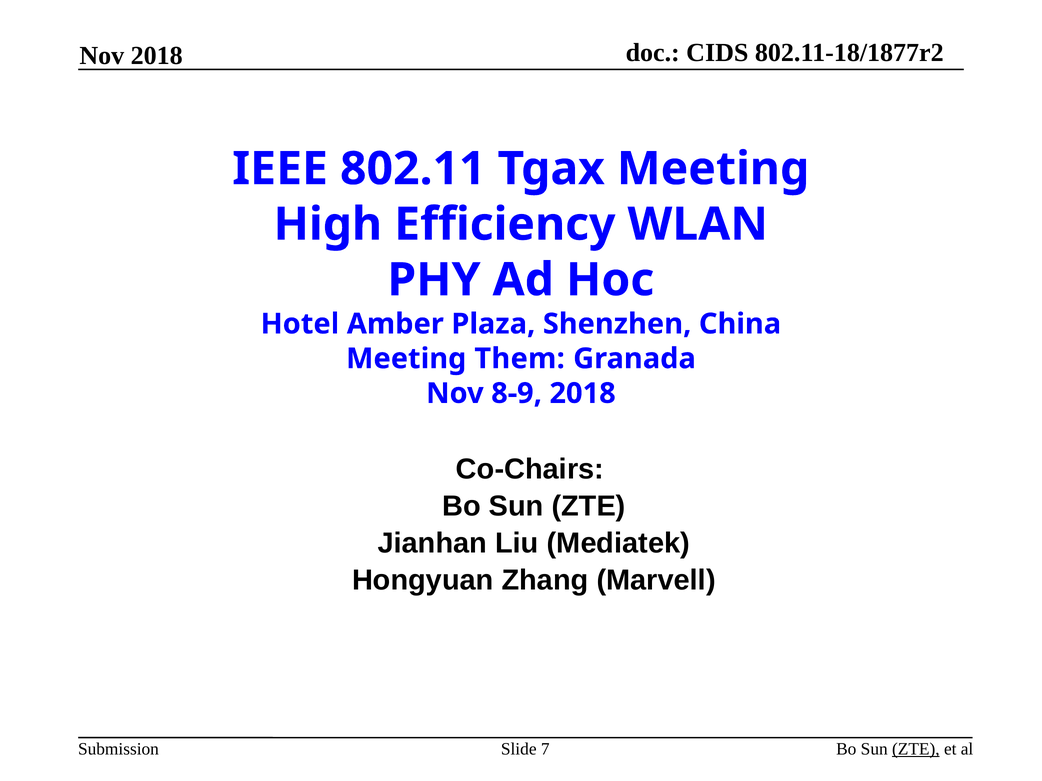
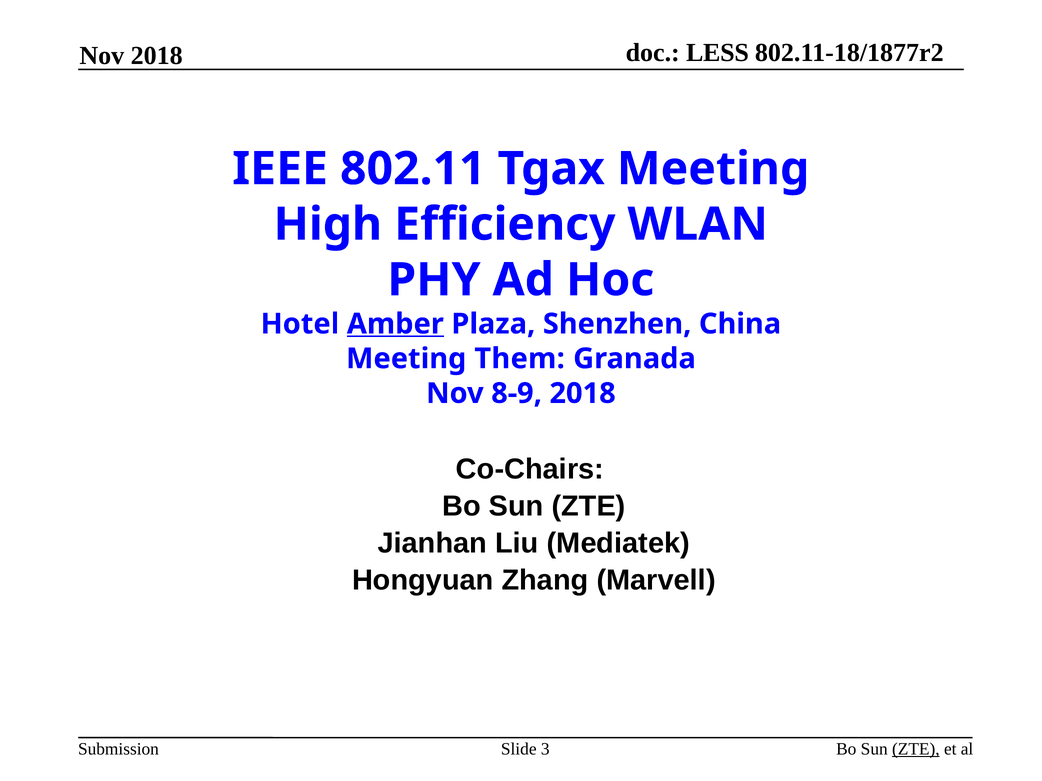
CIDS: CIDS -> LESS
Amber underline: none -> present
7: 7 -> 3
